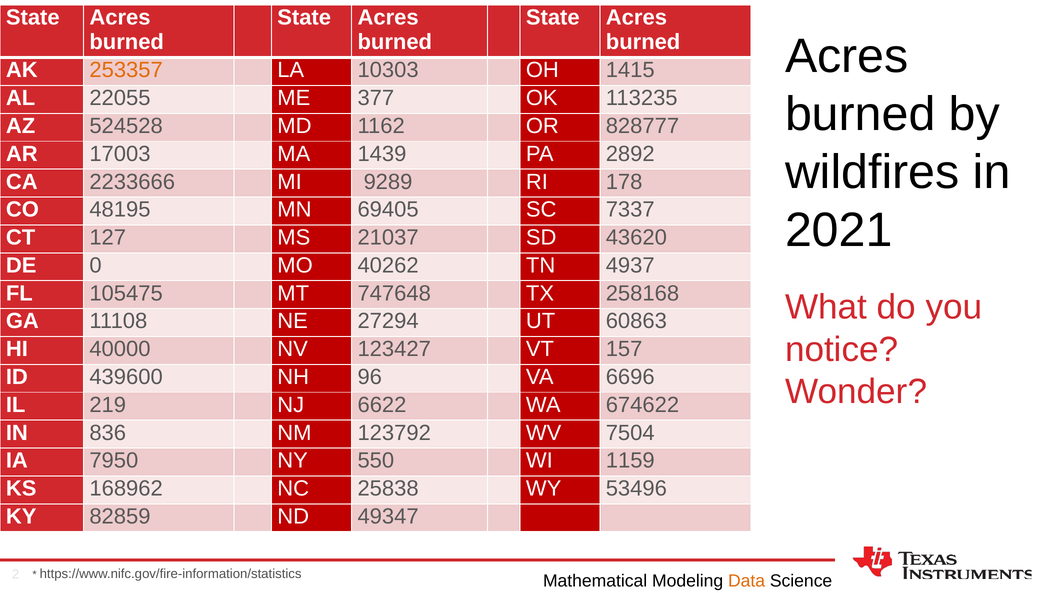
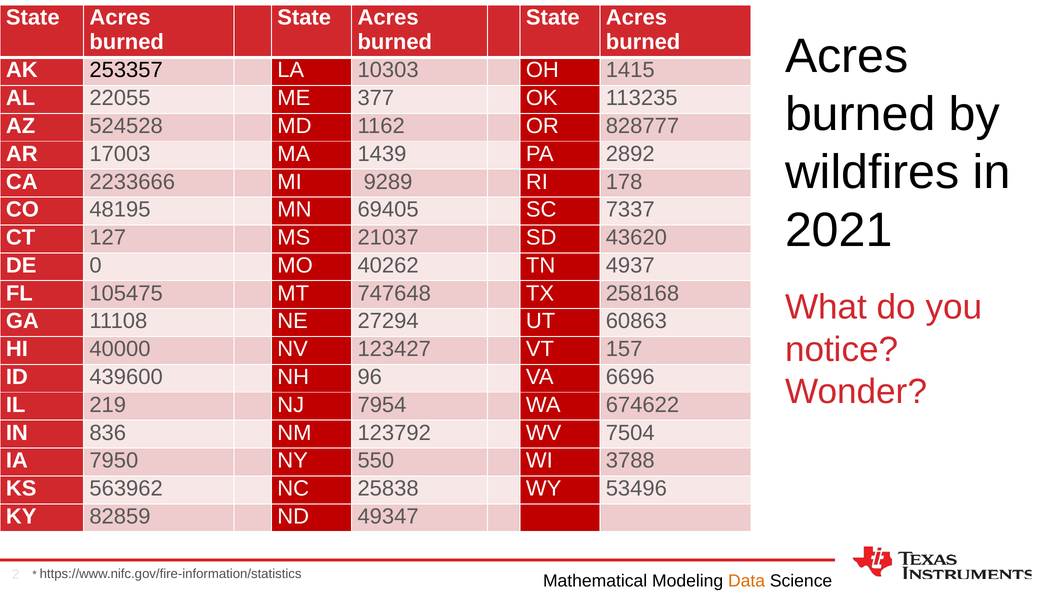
253357 colour: orange -> black
6622: 6622 -> 7954
1159: 1159 -> 3788
168962: 168962 -> 563962
